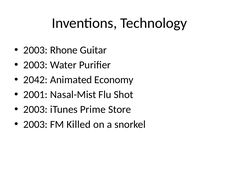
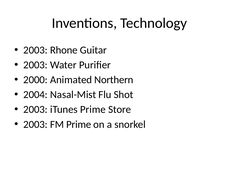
2042: 2042 -> 2000
Economy: Economy -> Northern
2001: 2001 -> 2004
FM Killed: Killed -> Prime
